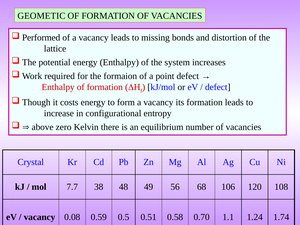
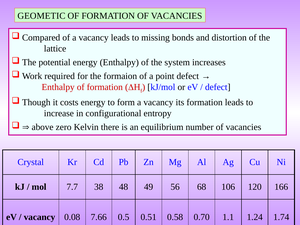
Performed: Performed -> Compared
108: 108 -> 166
0.59: 0.59 -> 7.66
